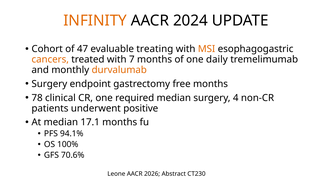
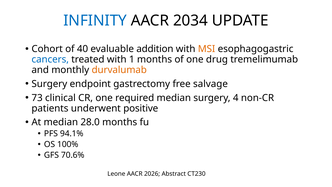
INFINITY colour: orange -> blue
2024: 2024 -> 2034
47: 47 -> 40
treating: treating -> addition
cancers colour: orange -> blue
7: 7 -> 1
daily: daily -> drug
free months: months -> salvage
78: 78 -> 73
17.1: 17.1 -> 28.0
